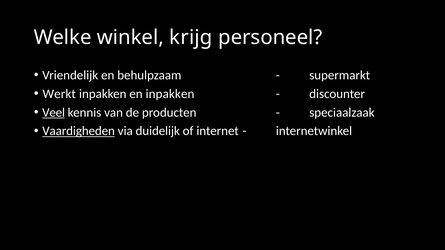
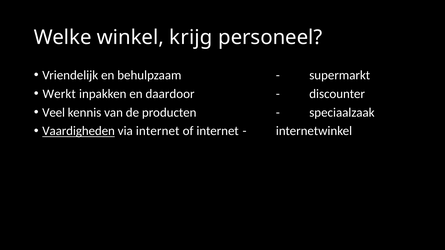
en inpakken: inpakken -> daardoor
Veel underline: present -> none
via duidelijk: duidelijk -> internet
